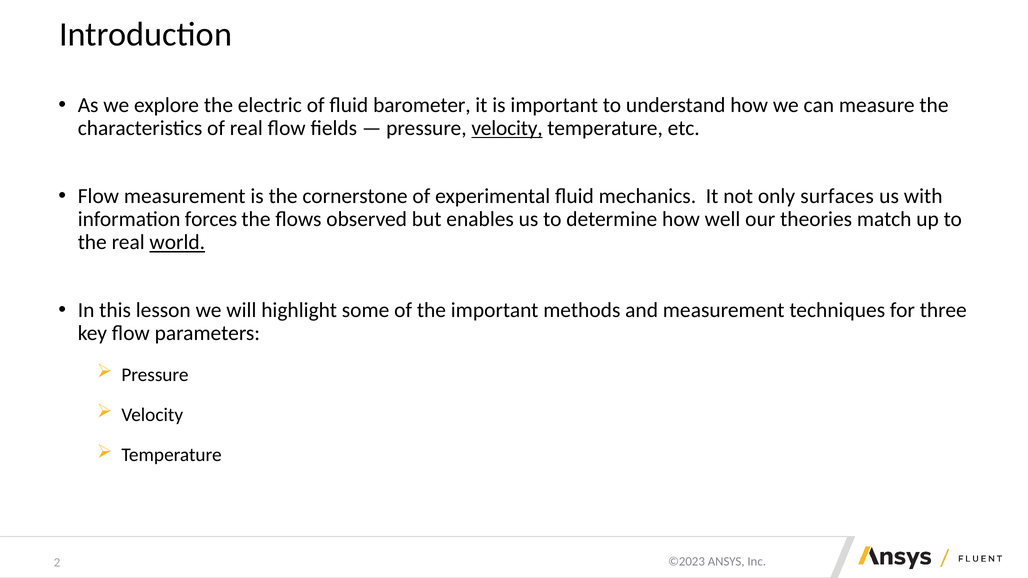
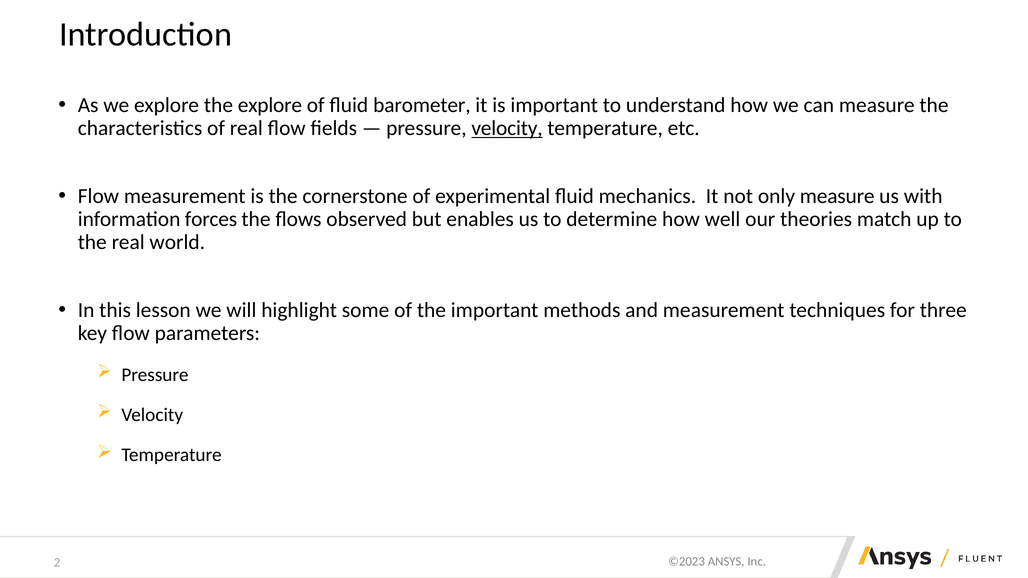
the electric: electric -> explore
only surfaces: surfaces -> measure
world underline: present -> none
